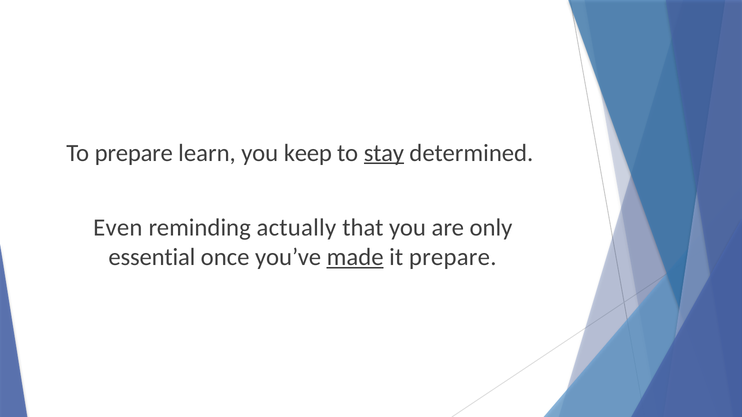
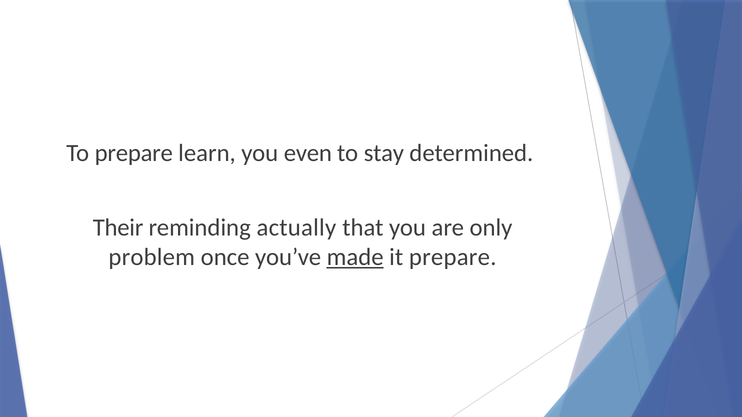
keep: keep -> even
stay underline: present -> none
Even: Even -> Their
essential: essential -> problem
